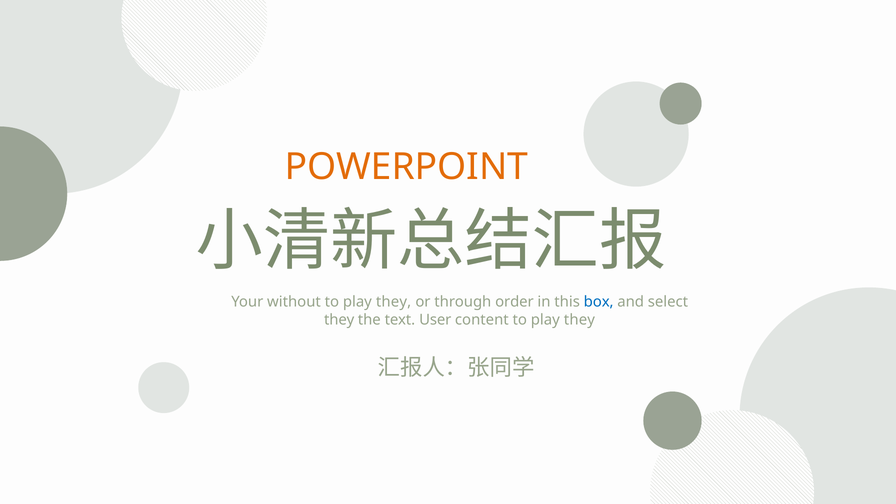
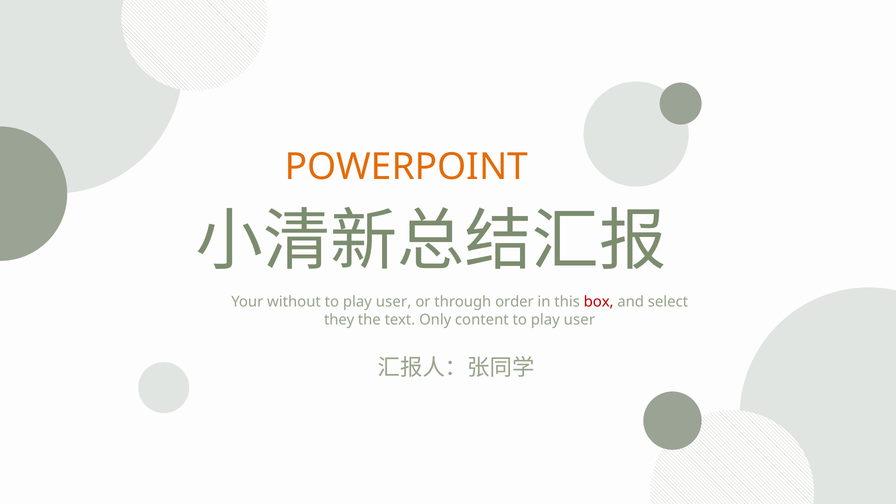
they at (394, 302): they -> user
box colour: blue -> red
User: User -> Only
content to play they: they -> user
